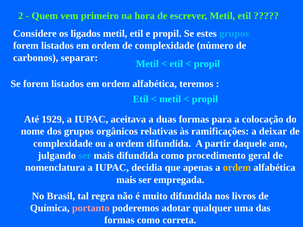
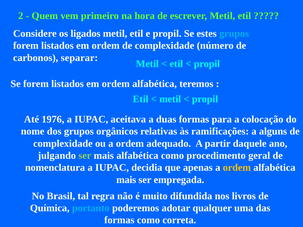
1929: 1929 -> 1976
deixar: deixar -> alguns
ordem difundida: difundida -> adequado
ser at (85, 156) colour: light blue -> light green
mais difundida: difundida -> alfabética
portanto colour: pink -> light blue
